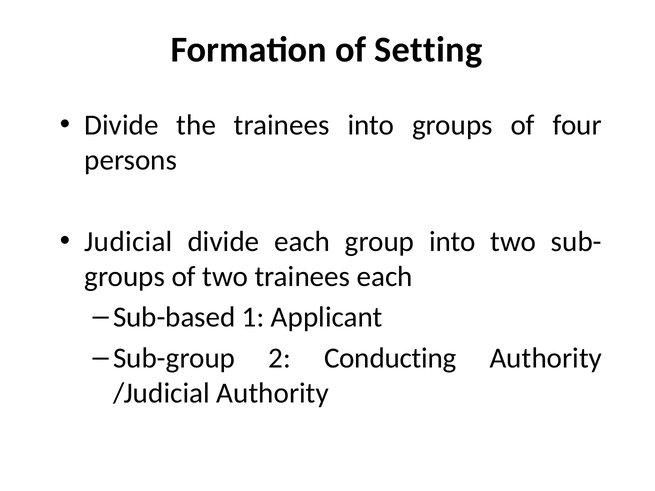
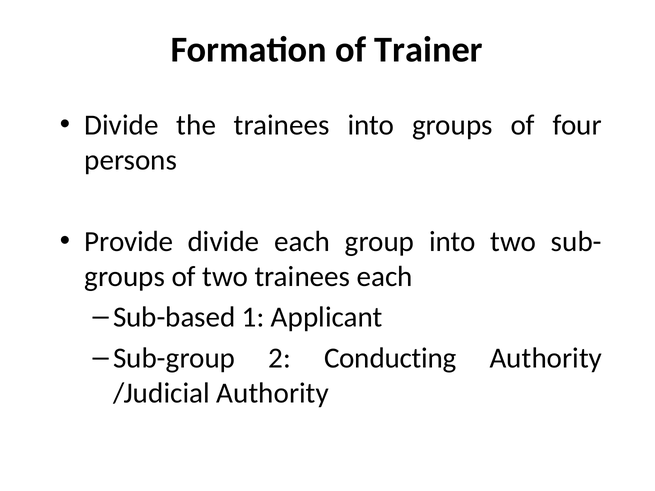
Setting: Setting -> Trainer
Judicial: Judicial -> Provide
